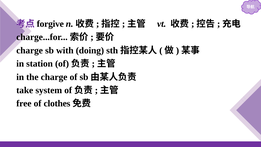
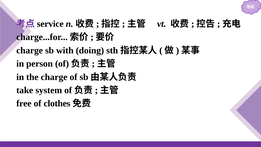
forgive: forgive -> service
station: station -> person
